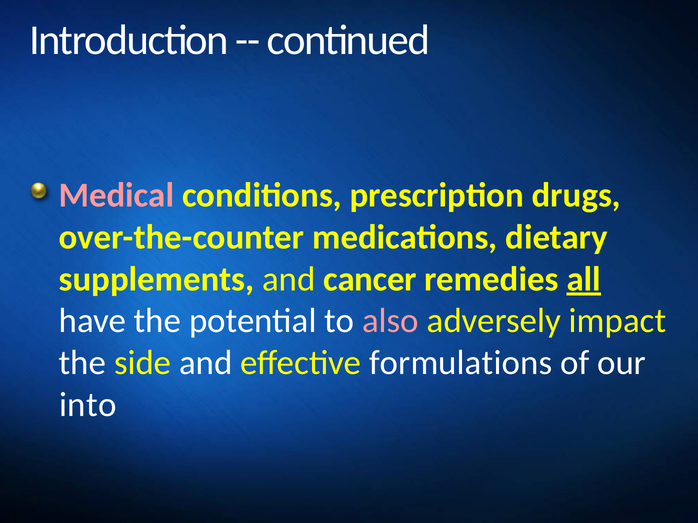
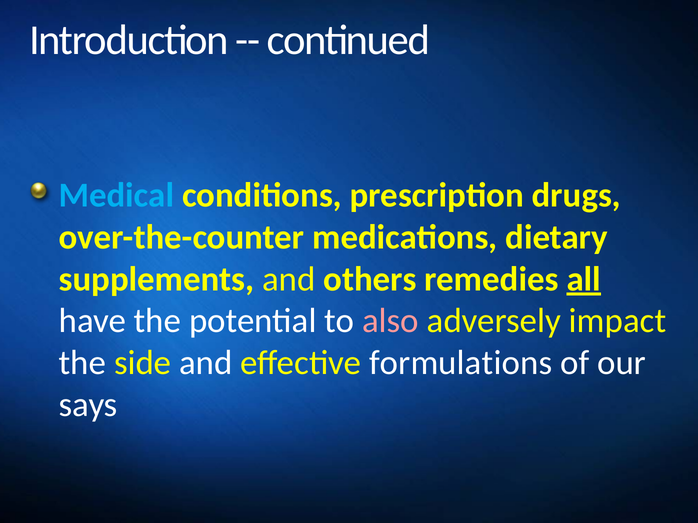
Medical colour: pink -> light blue
cancer: cancer -> others
into: into -> says
